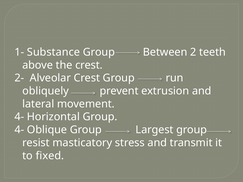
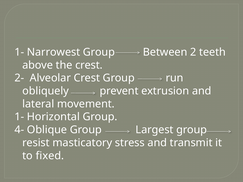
Substance: Substance -> Narrowest
4- at (19, 117): 4- -> 1-
